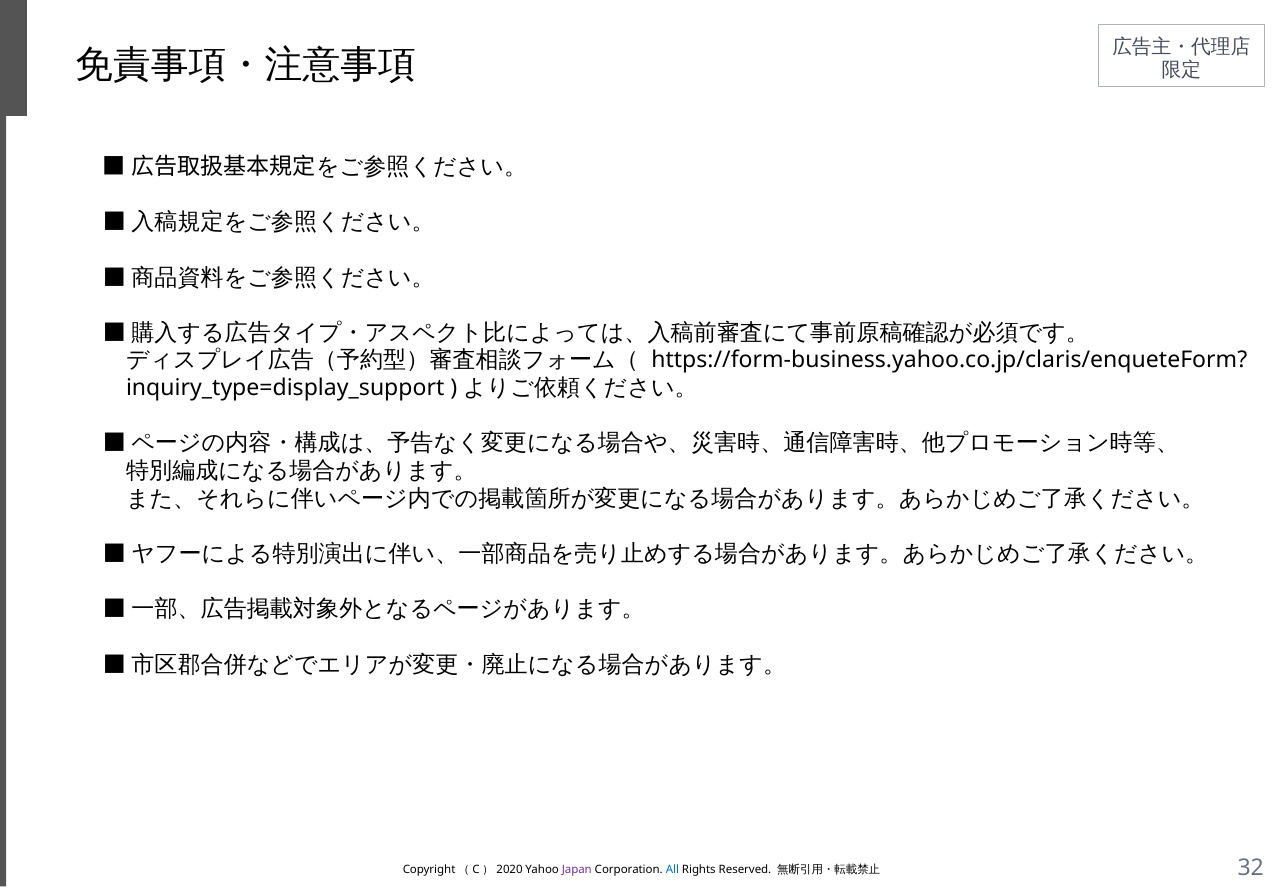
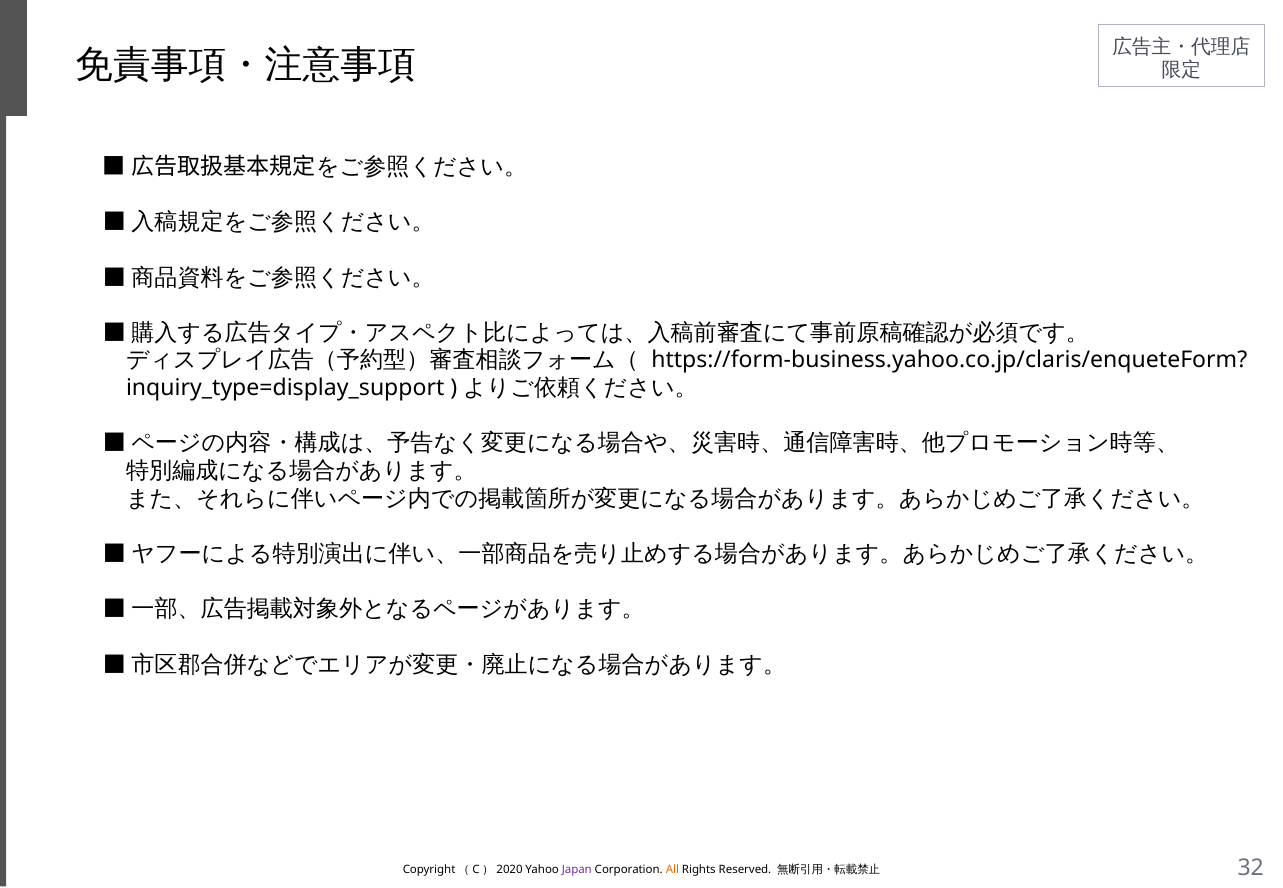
All colour: blue -> orange
